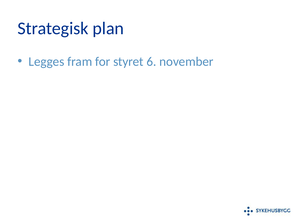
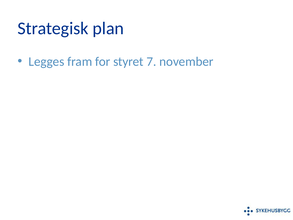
6: 6 -> 7
